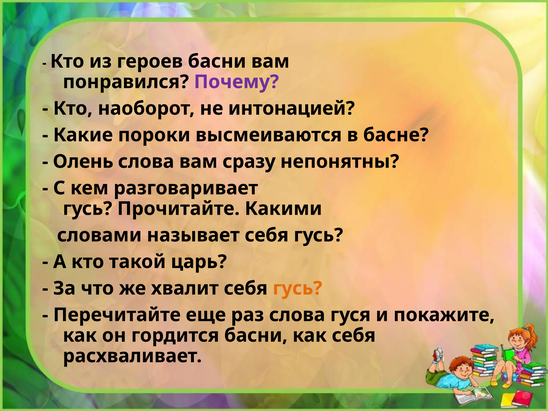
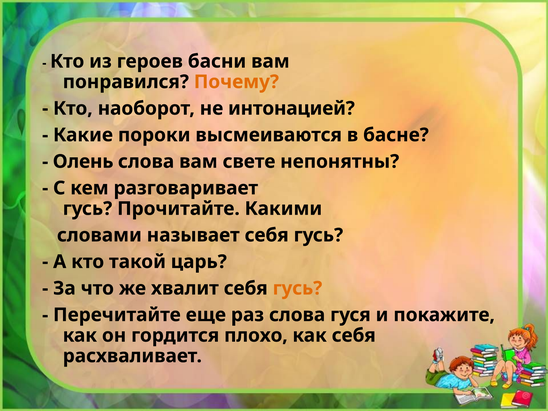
Почему colour: purple -> orange
сразу: сразу -> свете
гордится басни: басни -> плохо
